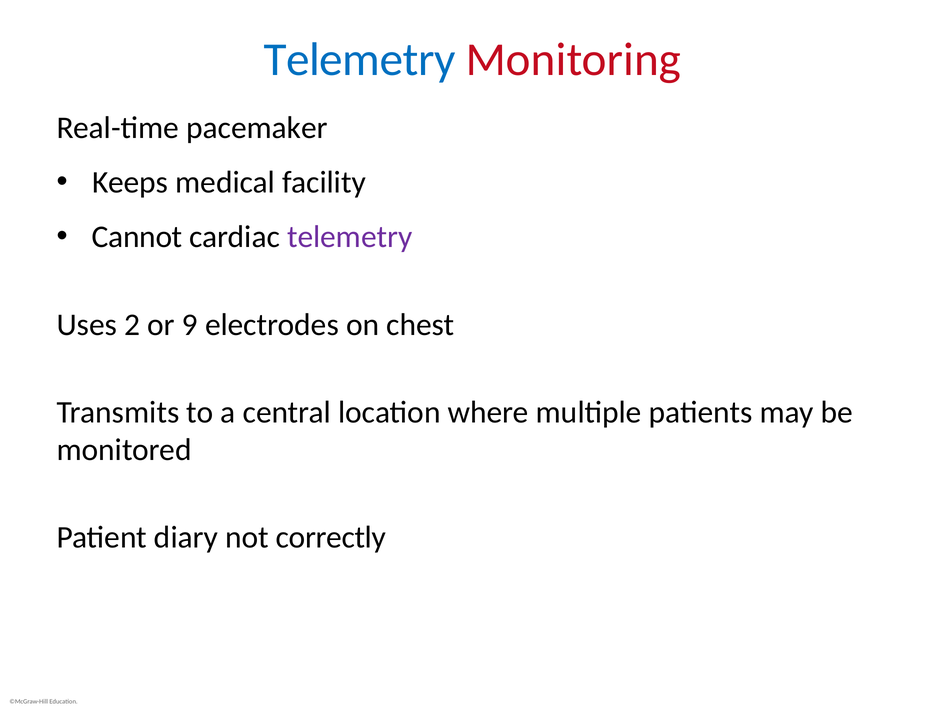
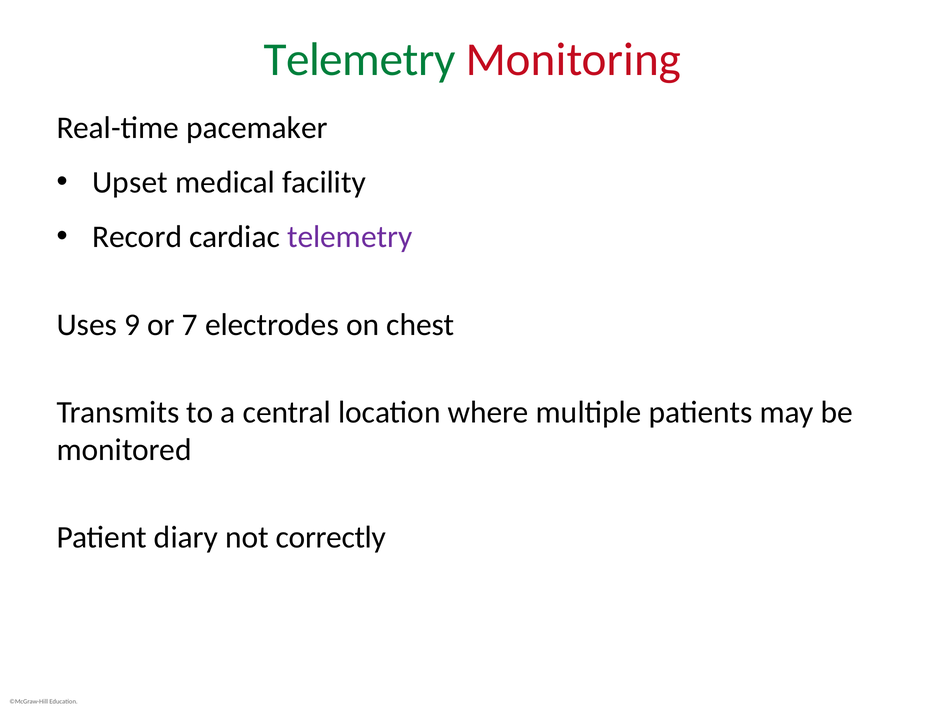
Telemetry at (359, 60) colour: blue -> green
Keeps: Keeps -> Upset
Cannot: Cannot -> Record
2: 2 -> 9
9: 9 -> 7
